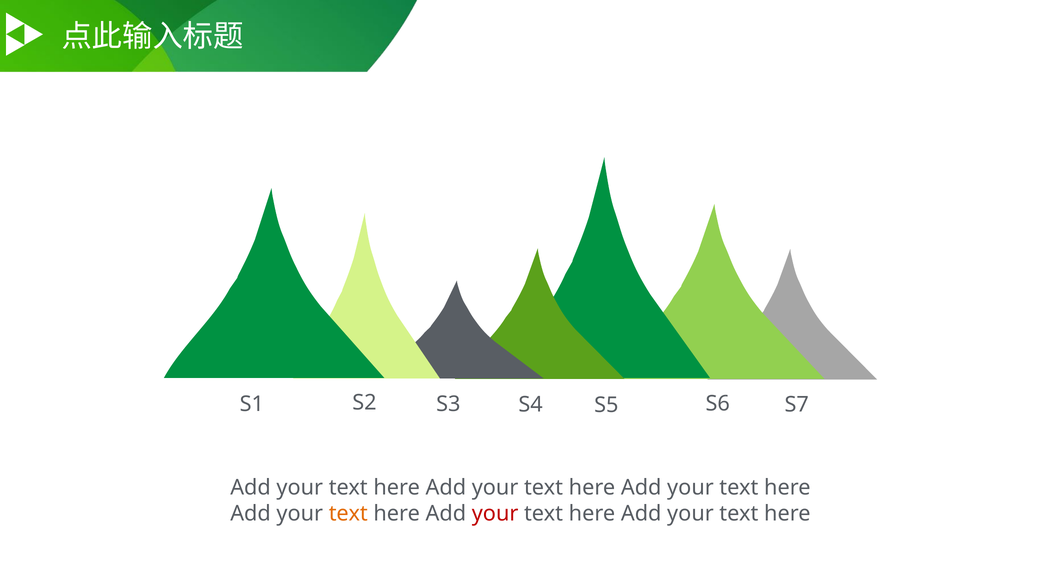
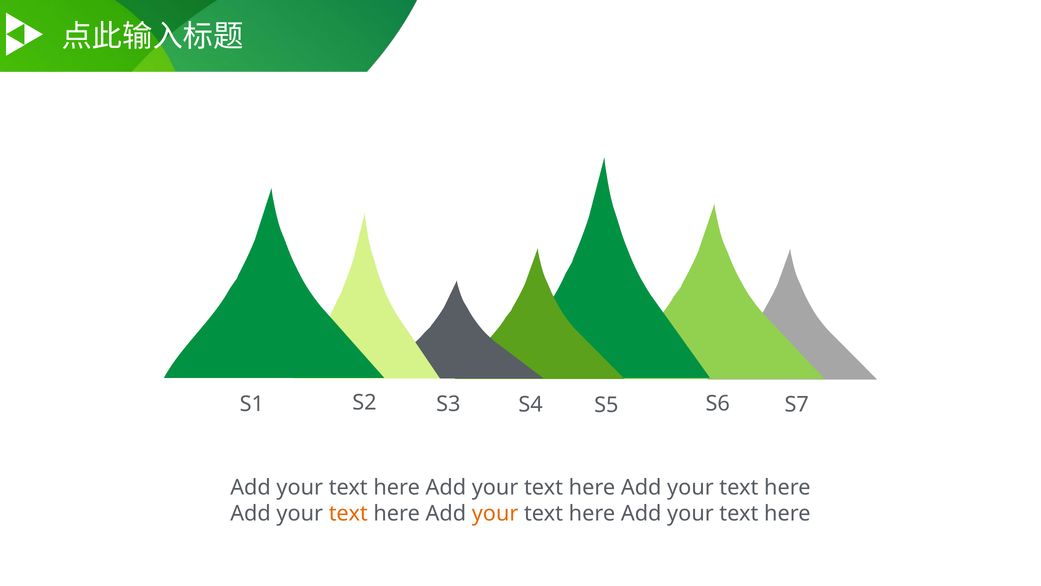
your at (495, 513) colour: red -> orange
